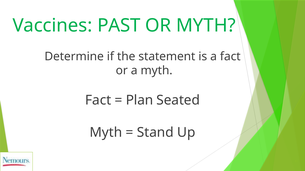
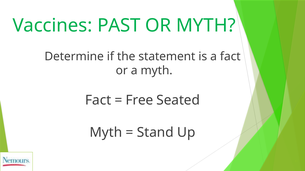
Plan: Plan -> Free
